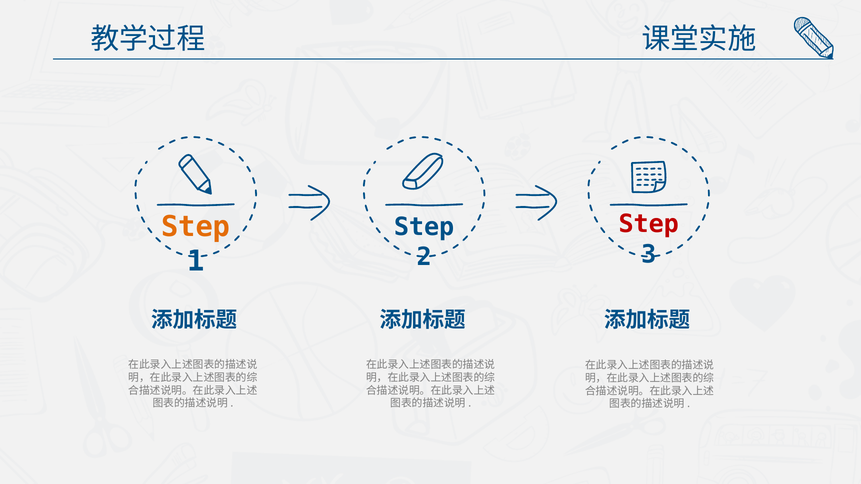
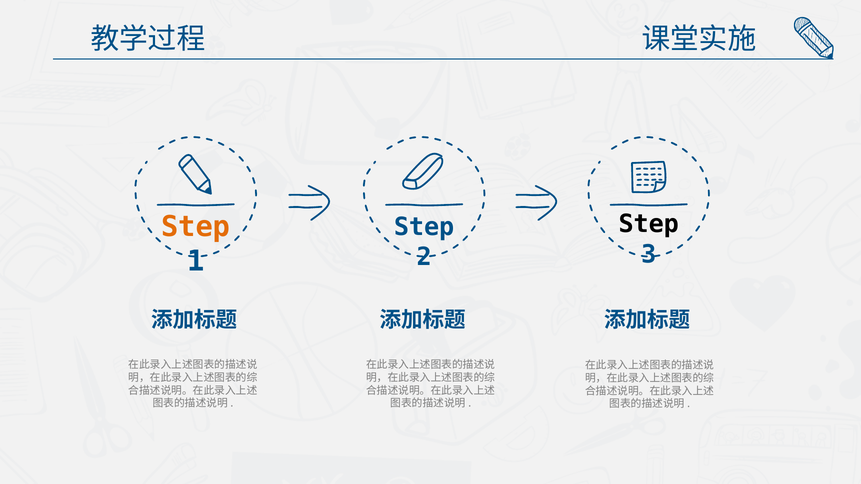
Step at (649, 224) colour: red -> black
